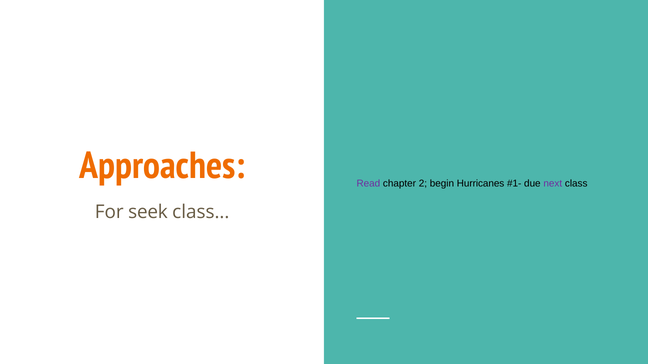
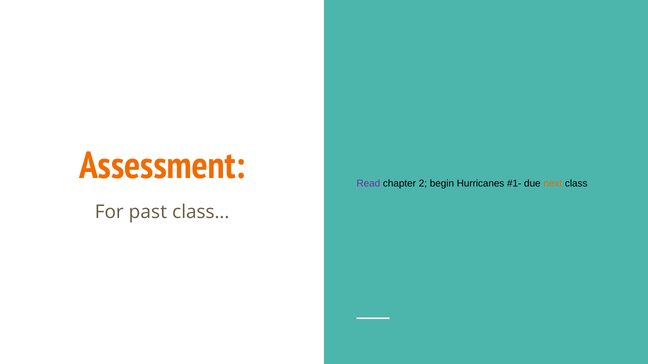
Approaches: Approaches -> Assessment
next colour: purple -> orange
seek: seek -> past
